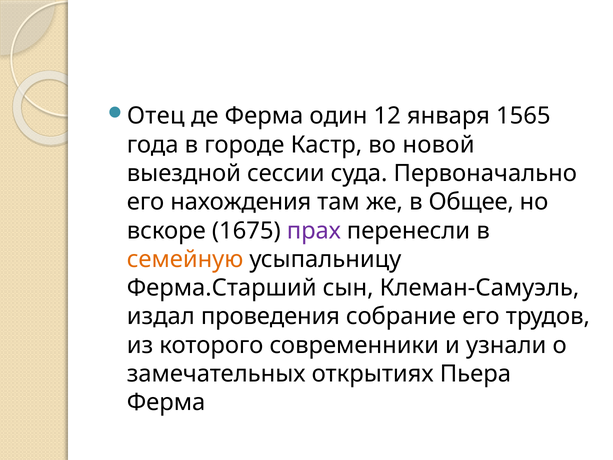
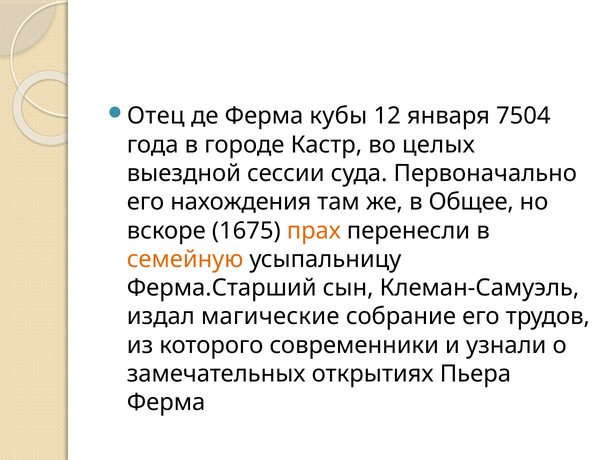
один: один -> кубы
1565: 1565 -> 7504
новой: новой -> целых
прах colour: purple -> orange
проведения: проведения -> магические
